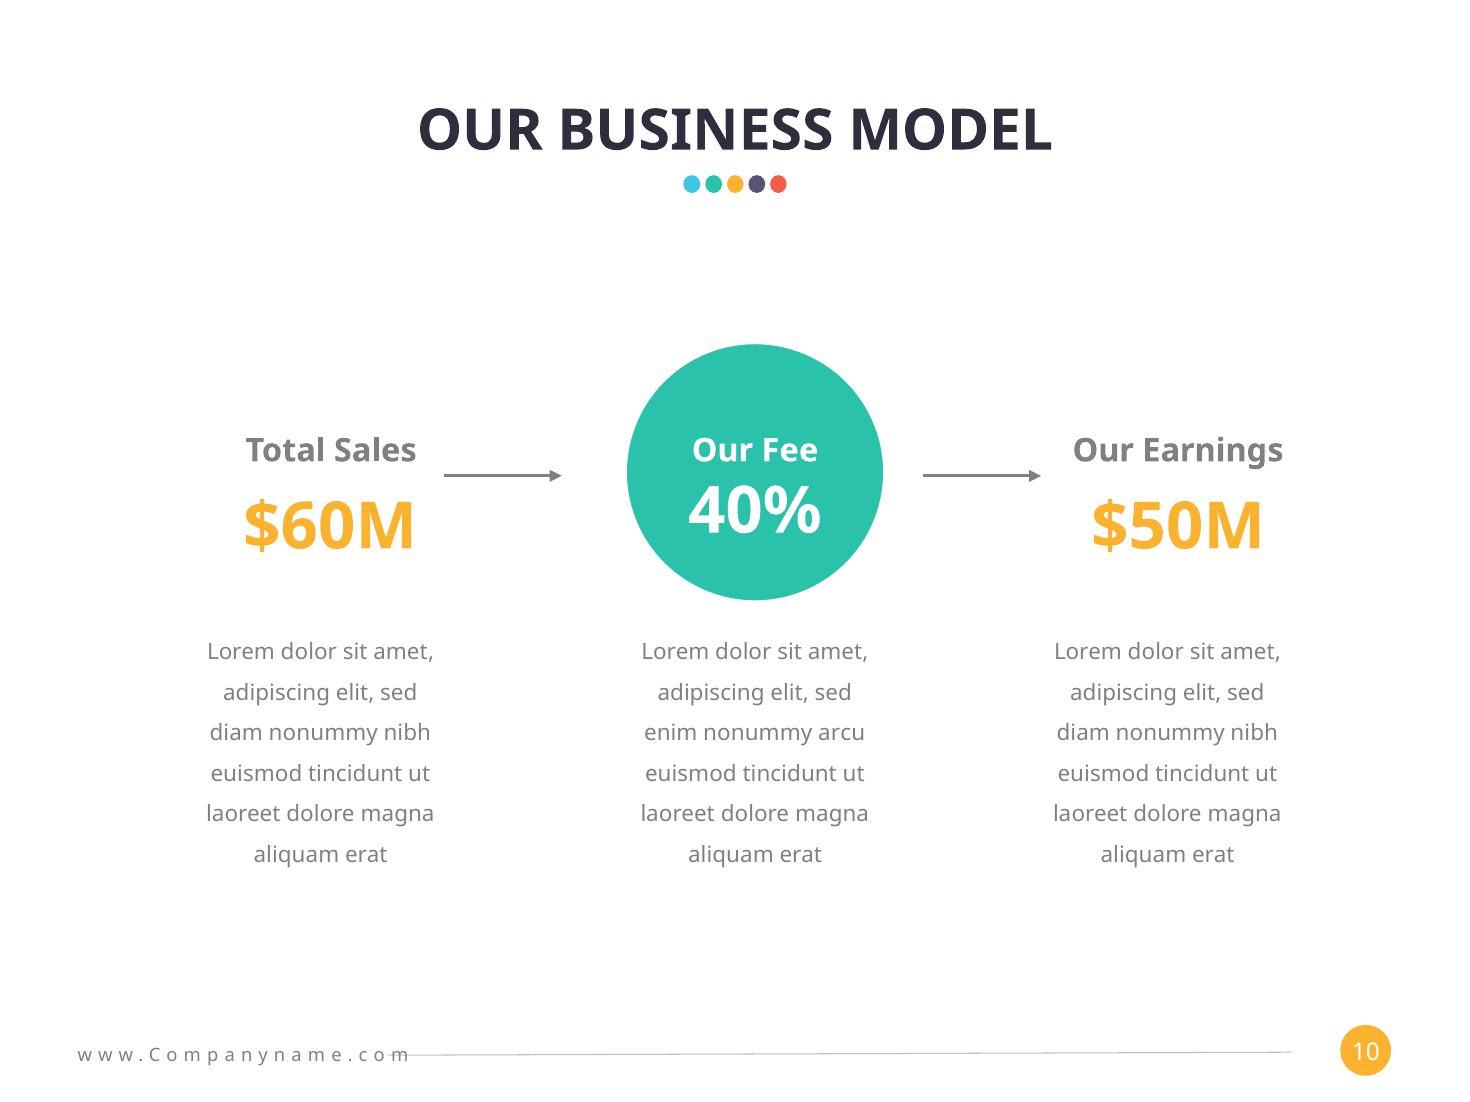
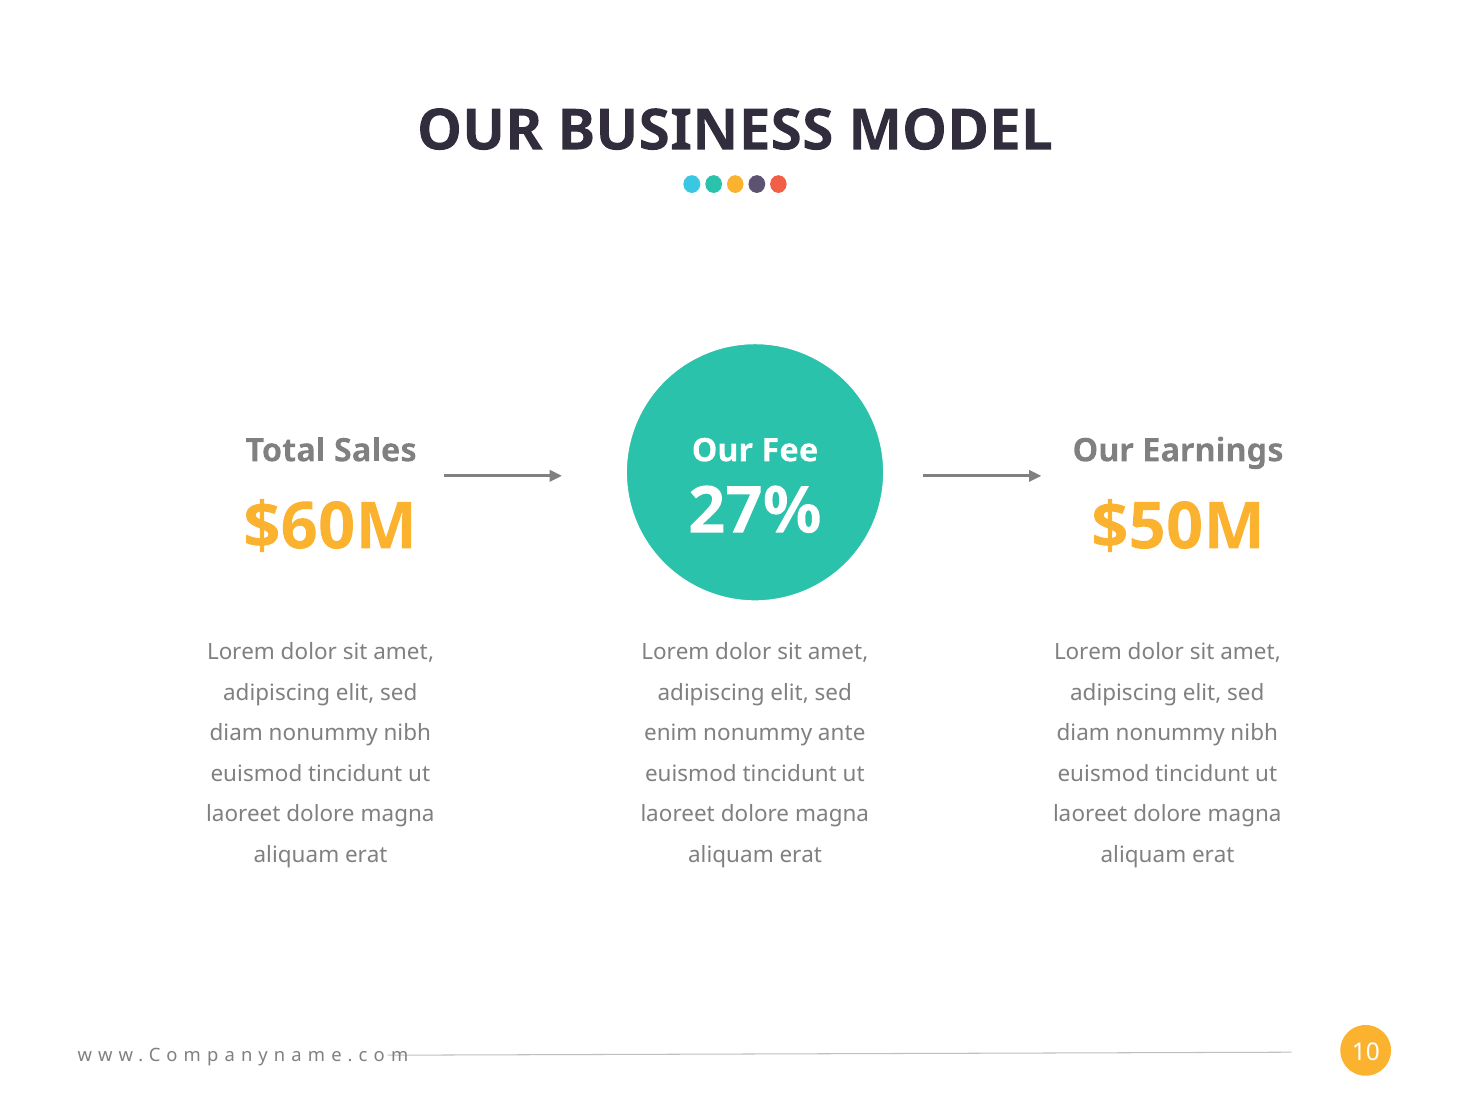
40%: 40% -> 27%
arcu: arcu -> ante
